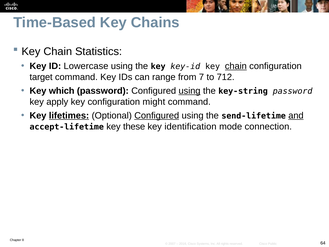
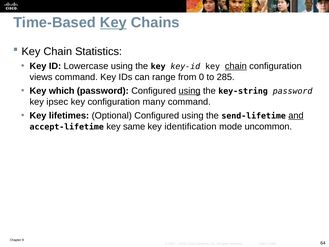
Key at (113, 23) underline: none -> present
target: target -> views
7: 7 -> 0
712: 712 -> 285
apply: apply -> ipsec
might: might -> many
lifetimes underline: present -> none
Configured at (157, 115) underline: present -> none
these: these -> same
connection: connection -> uncommon
